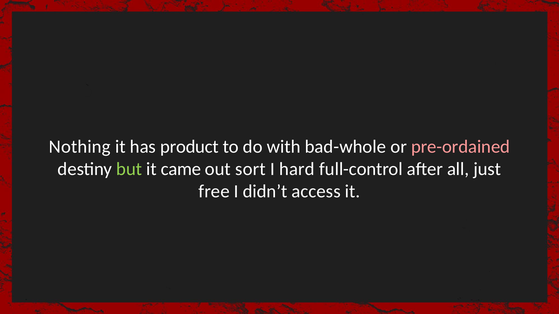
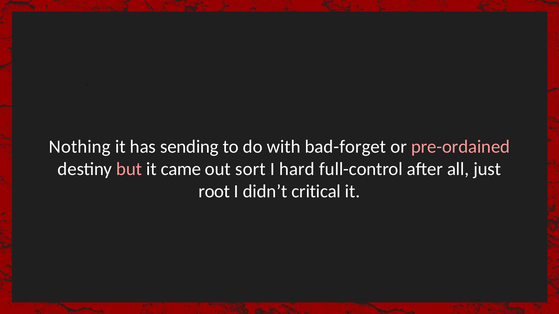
product: product -> sending
bad-whole: bad-whole -> bad-forget
but colour: light green -> pink
free: free -> root
access: access -> critical
